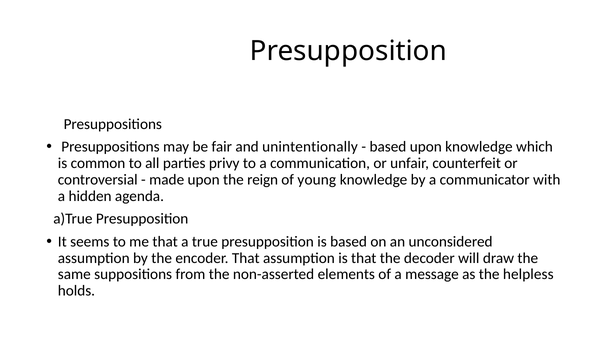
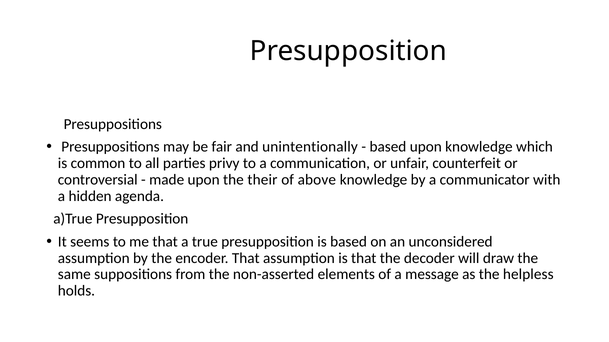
reign: reign -> their
young: young -> above
